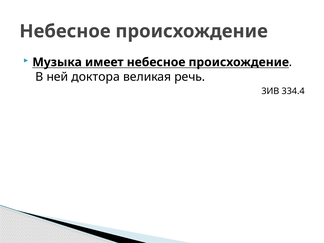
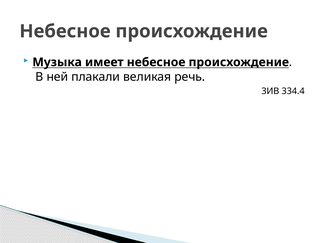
доктора: доктора -> плакали
